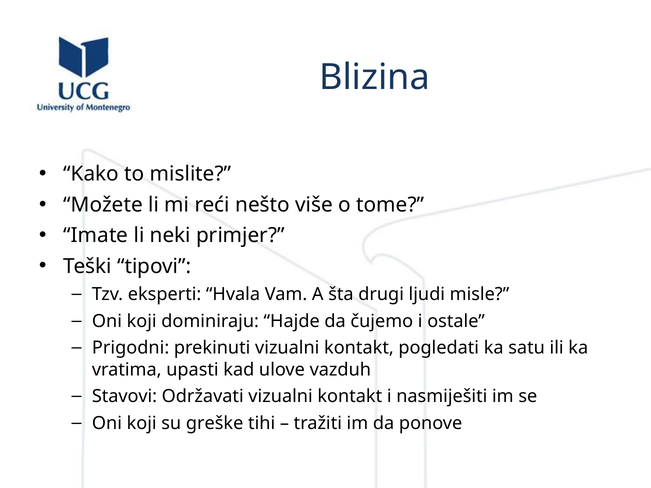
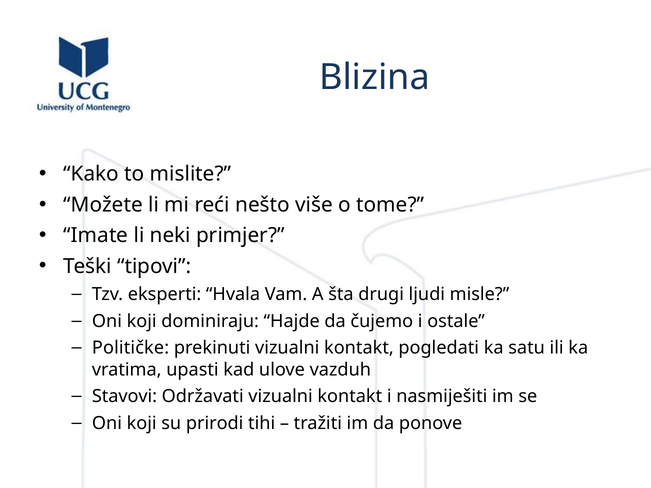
Prigodni: Prigodni -> Političke
greške: greške -> prirodi
